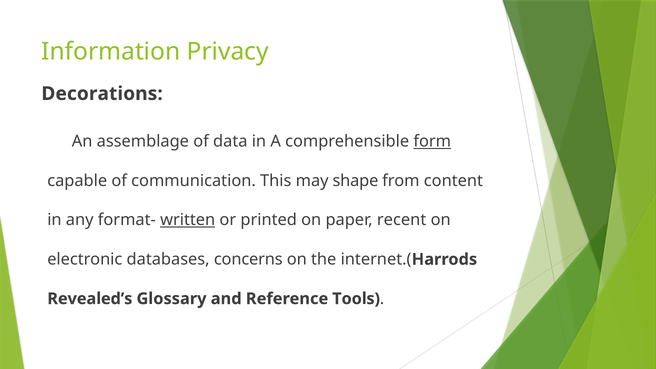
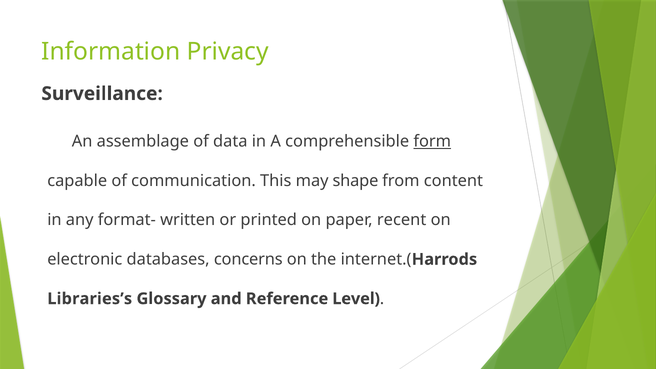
Decorations: Decorations -> Surveillance
written underline: present -> none
Revealed’s: Revealed’s -> Libraries’s
Tools: Tools -> Level
